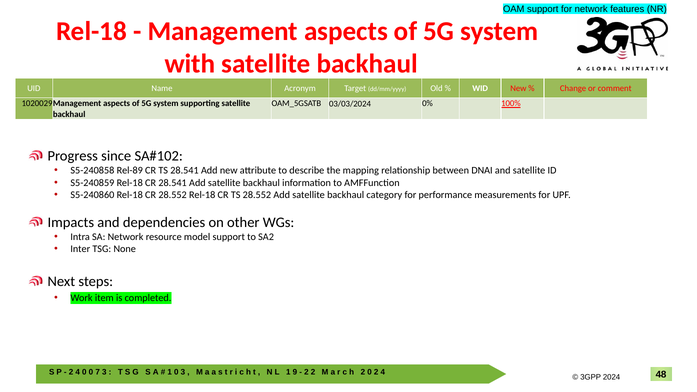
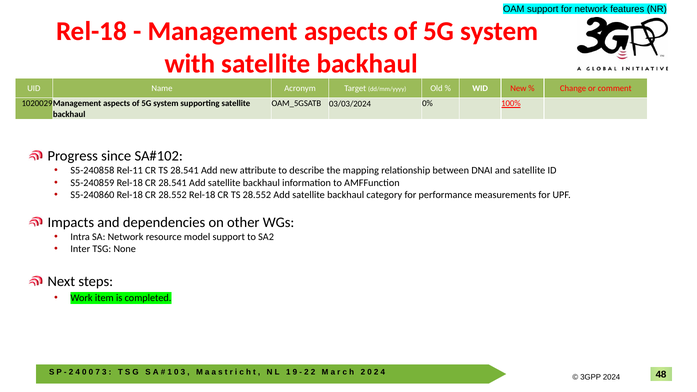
Rel-89: Rel-89 -> Rel-11
